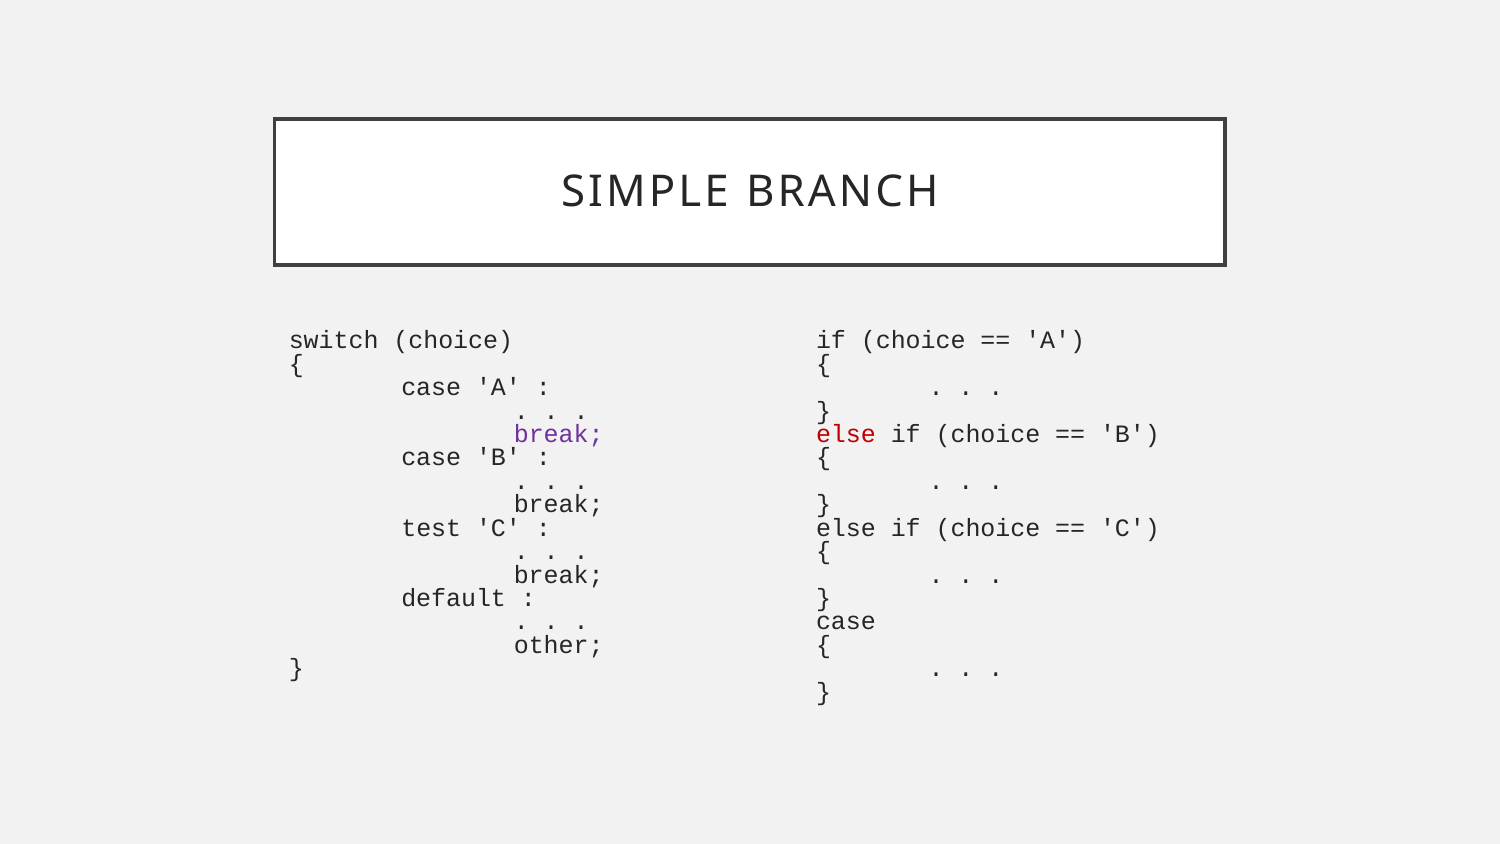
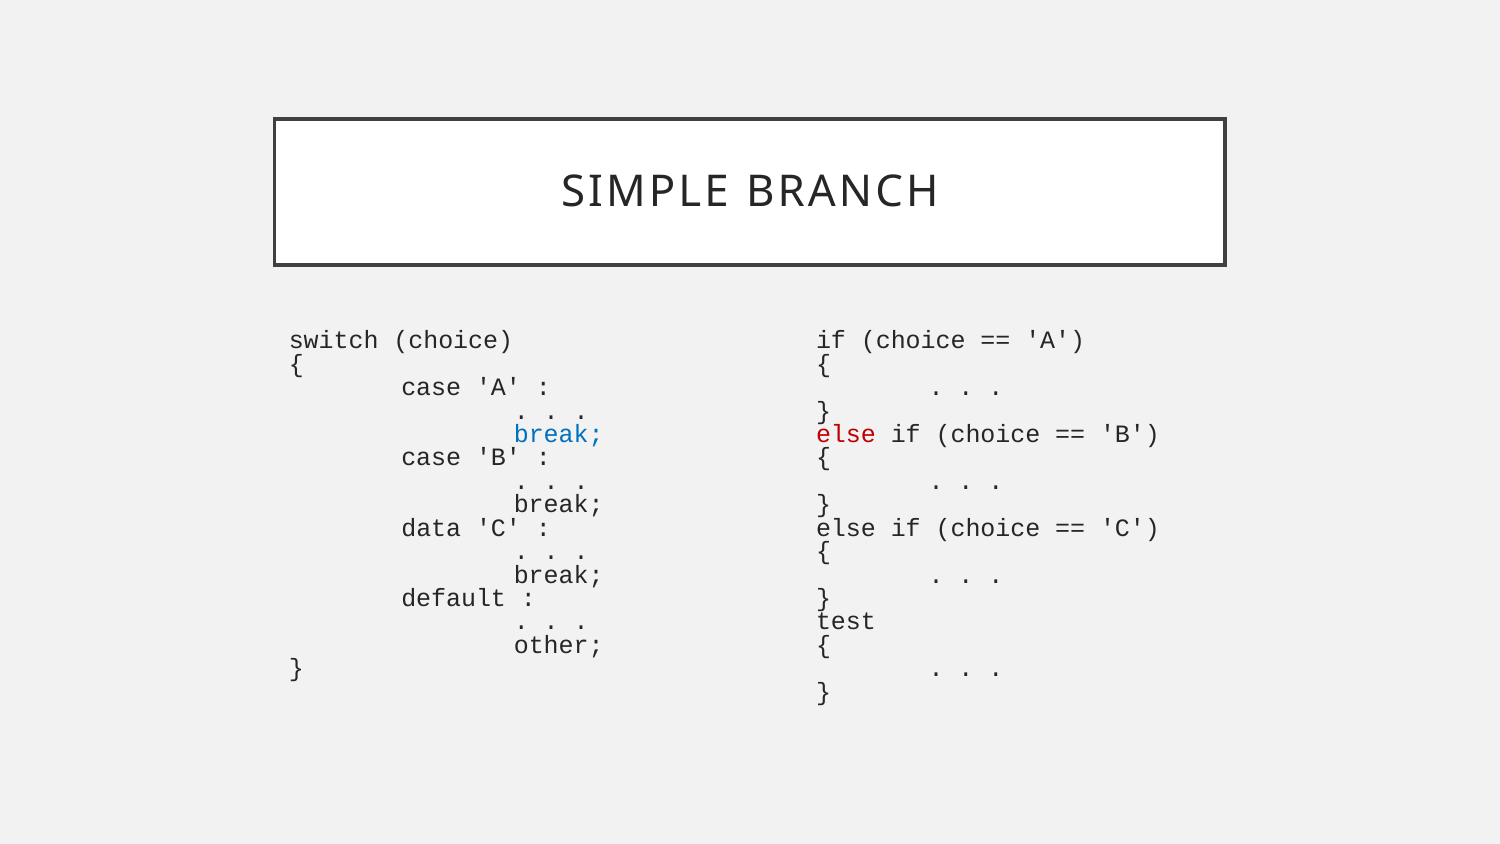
break at (559, 434) colour: purple -> blue
test: test -> data
case at (846, 622): case -> test
